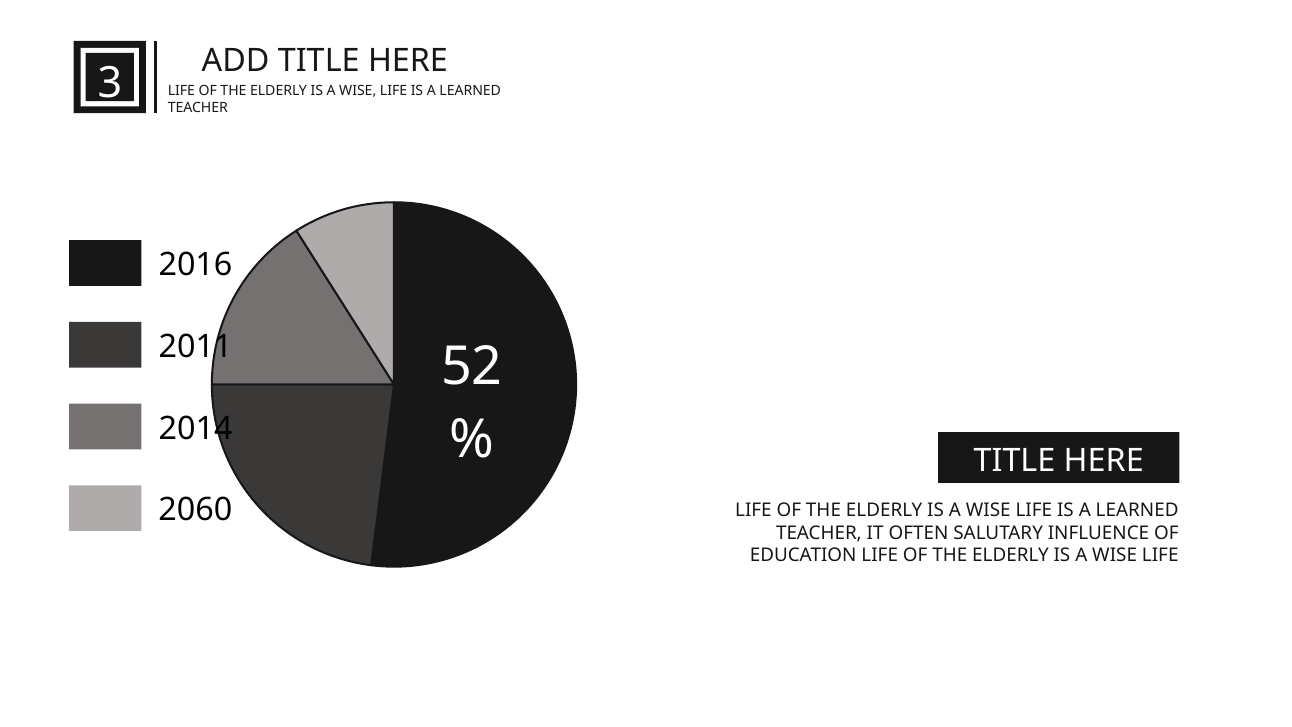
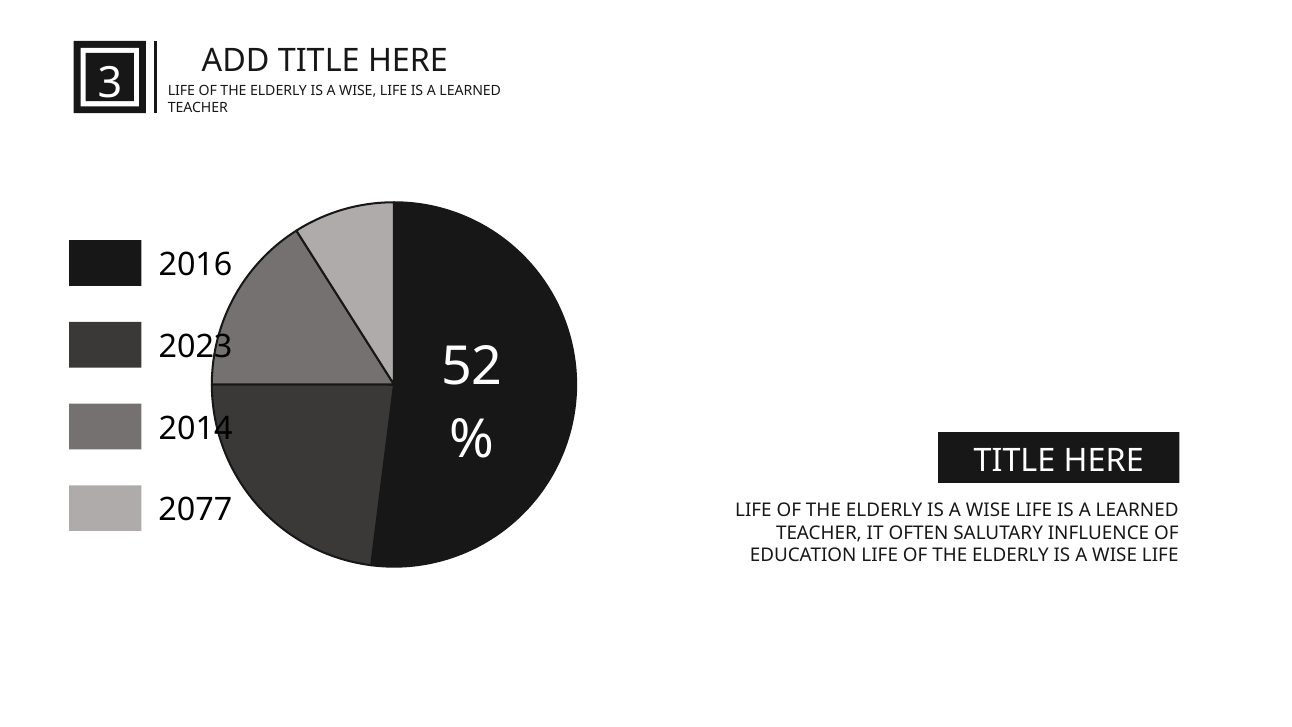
2011: 2011 -> 2023
2060: 2060 -> 2077
